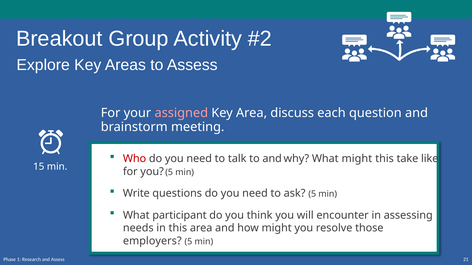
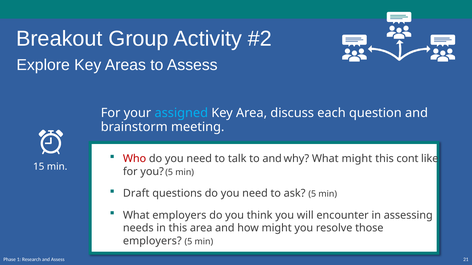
assigned colour: pink -> light blue
take: take -> cont
Write: Write -> Draft
What participant: participant -> employers
